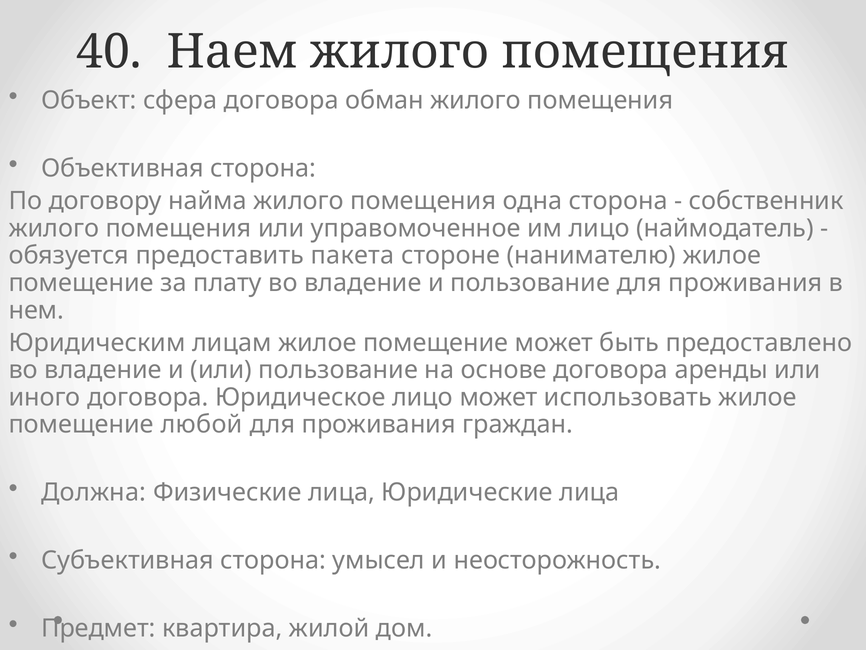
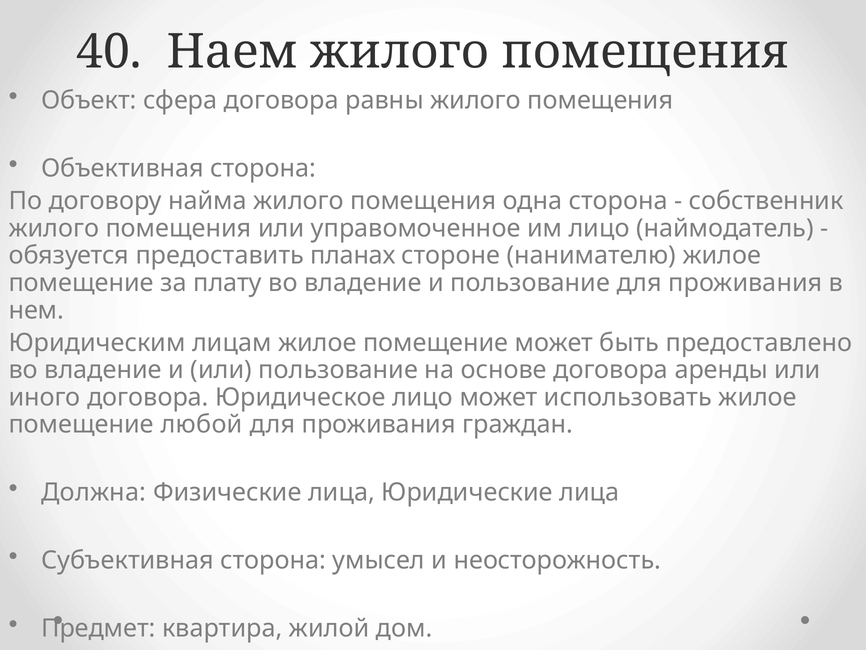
обман: обман -> равны
пакета: пакета -> планах
